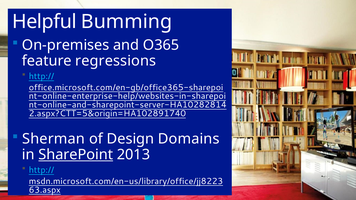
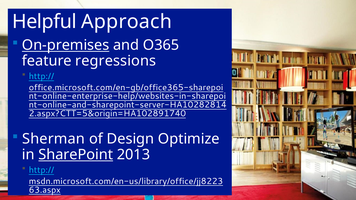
Bumming: Bumming -> Approach
On-premises underline: none -> present
Domains: Domains -> Optimize
